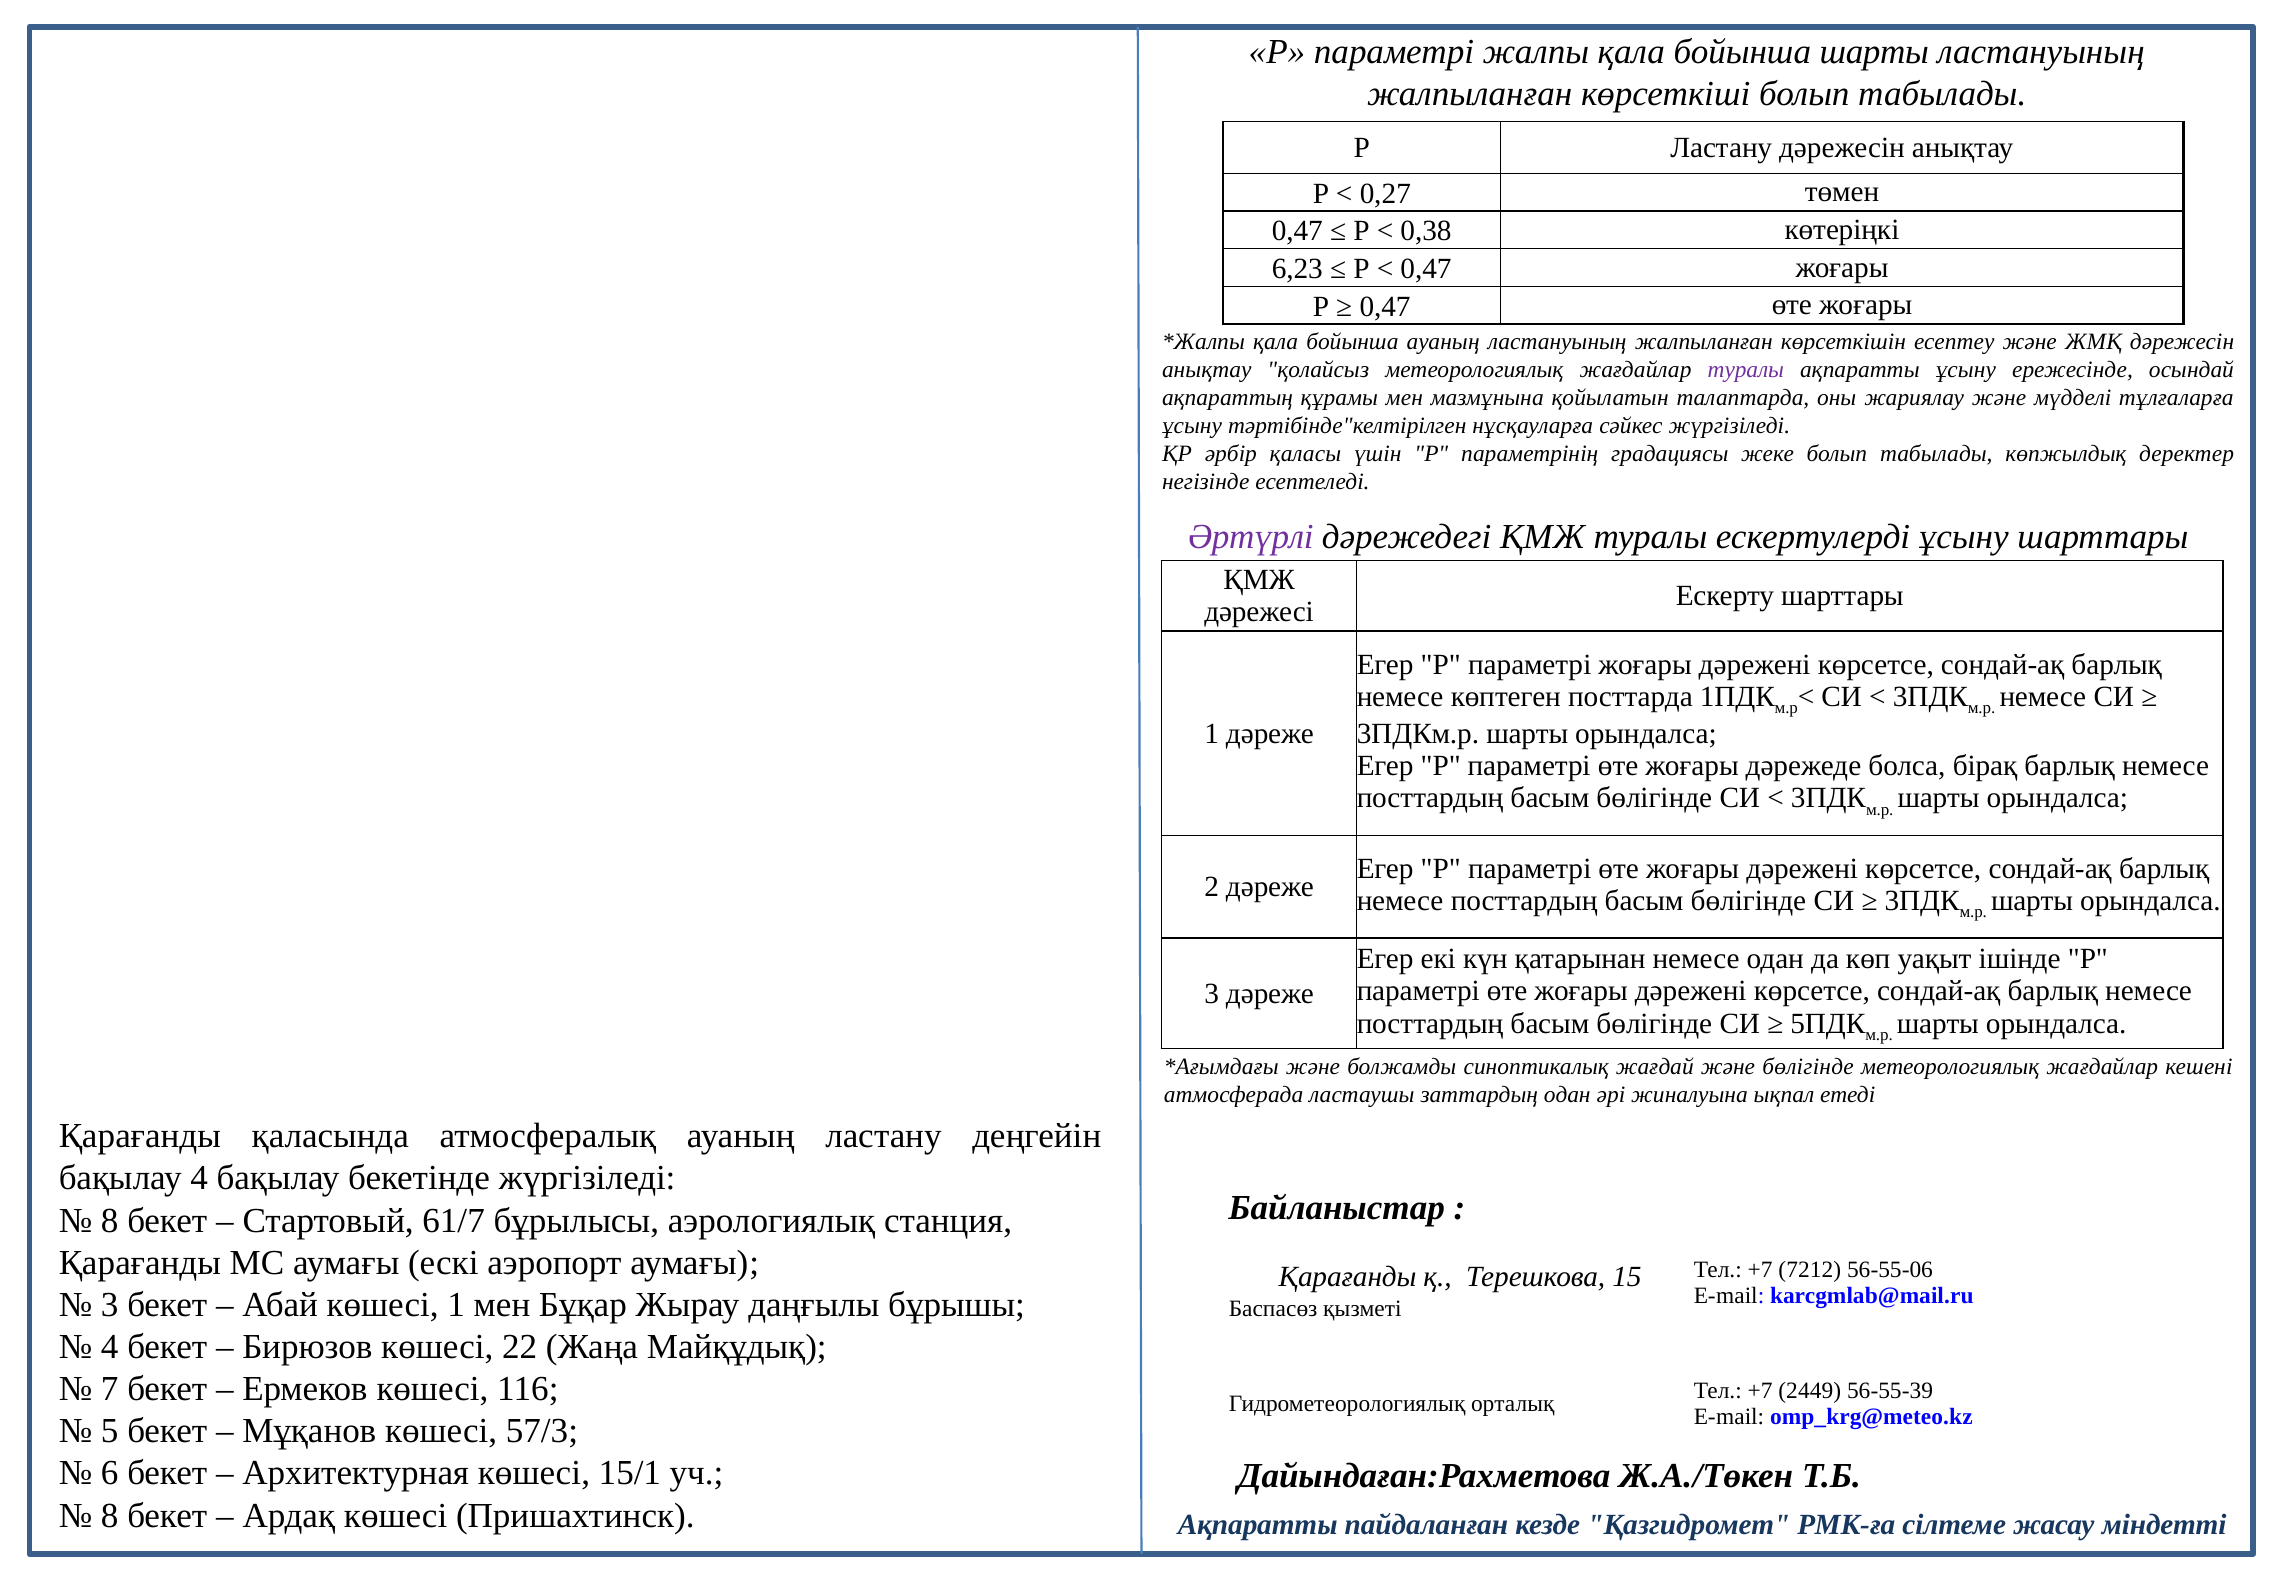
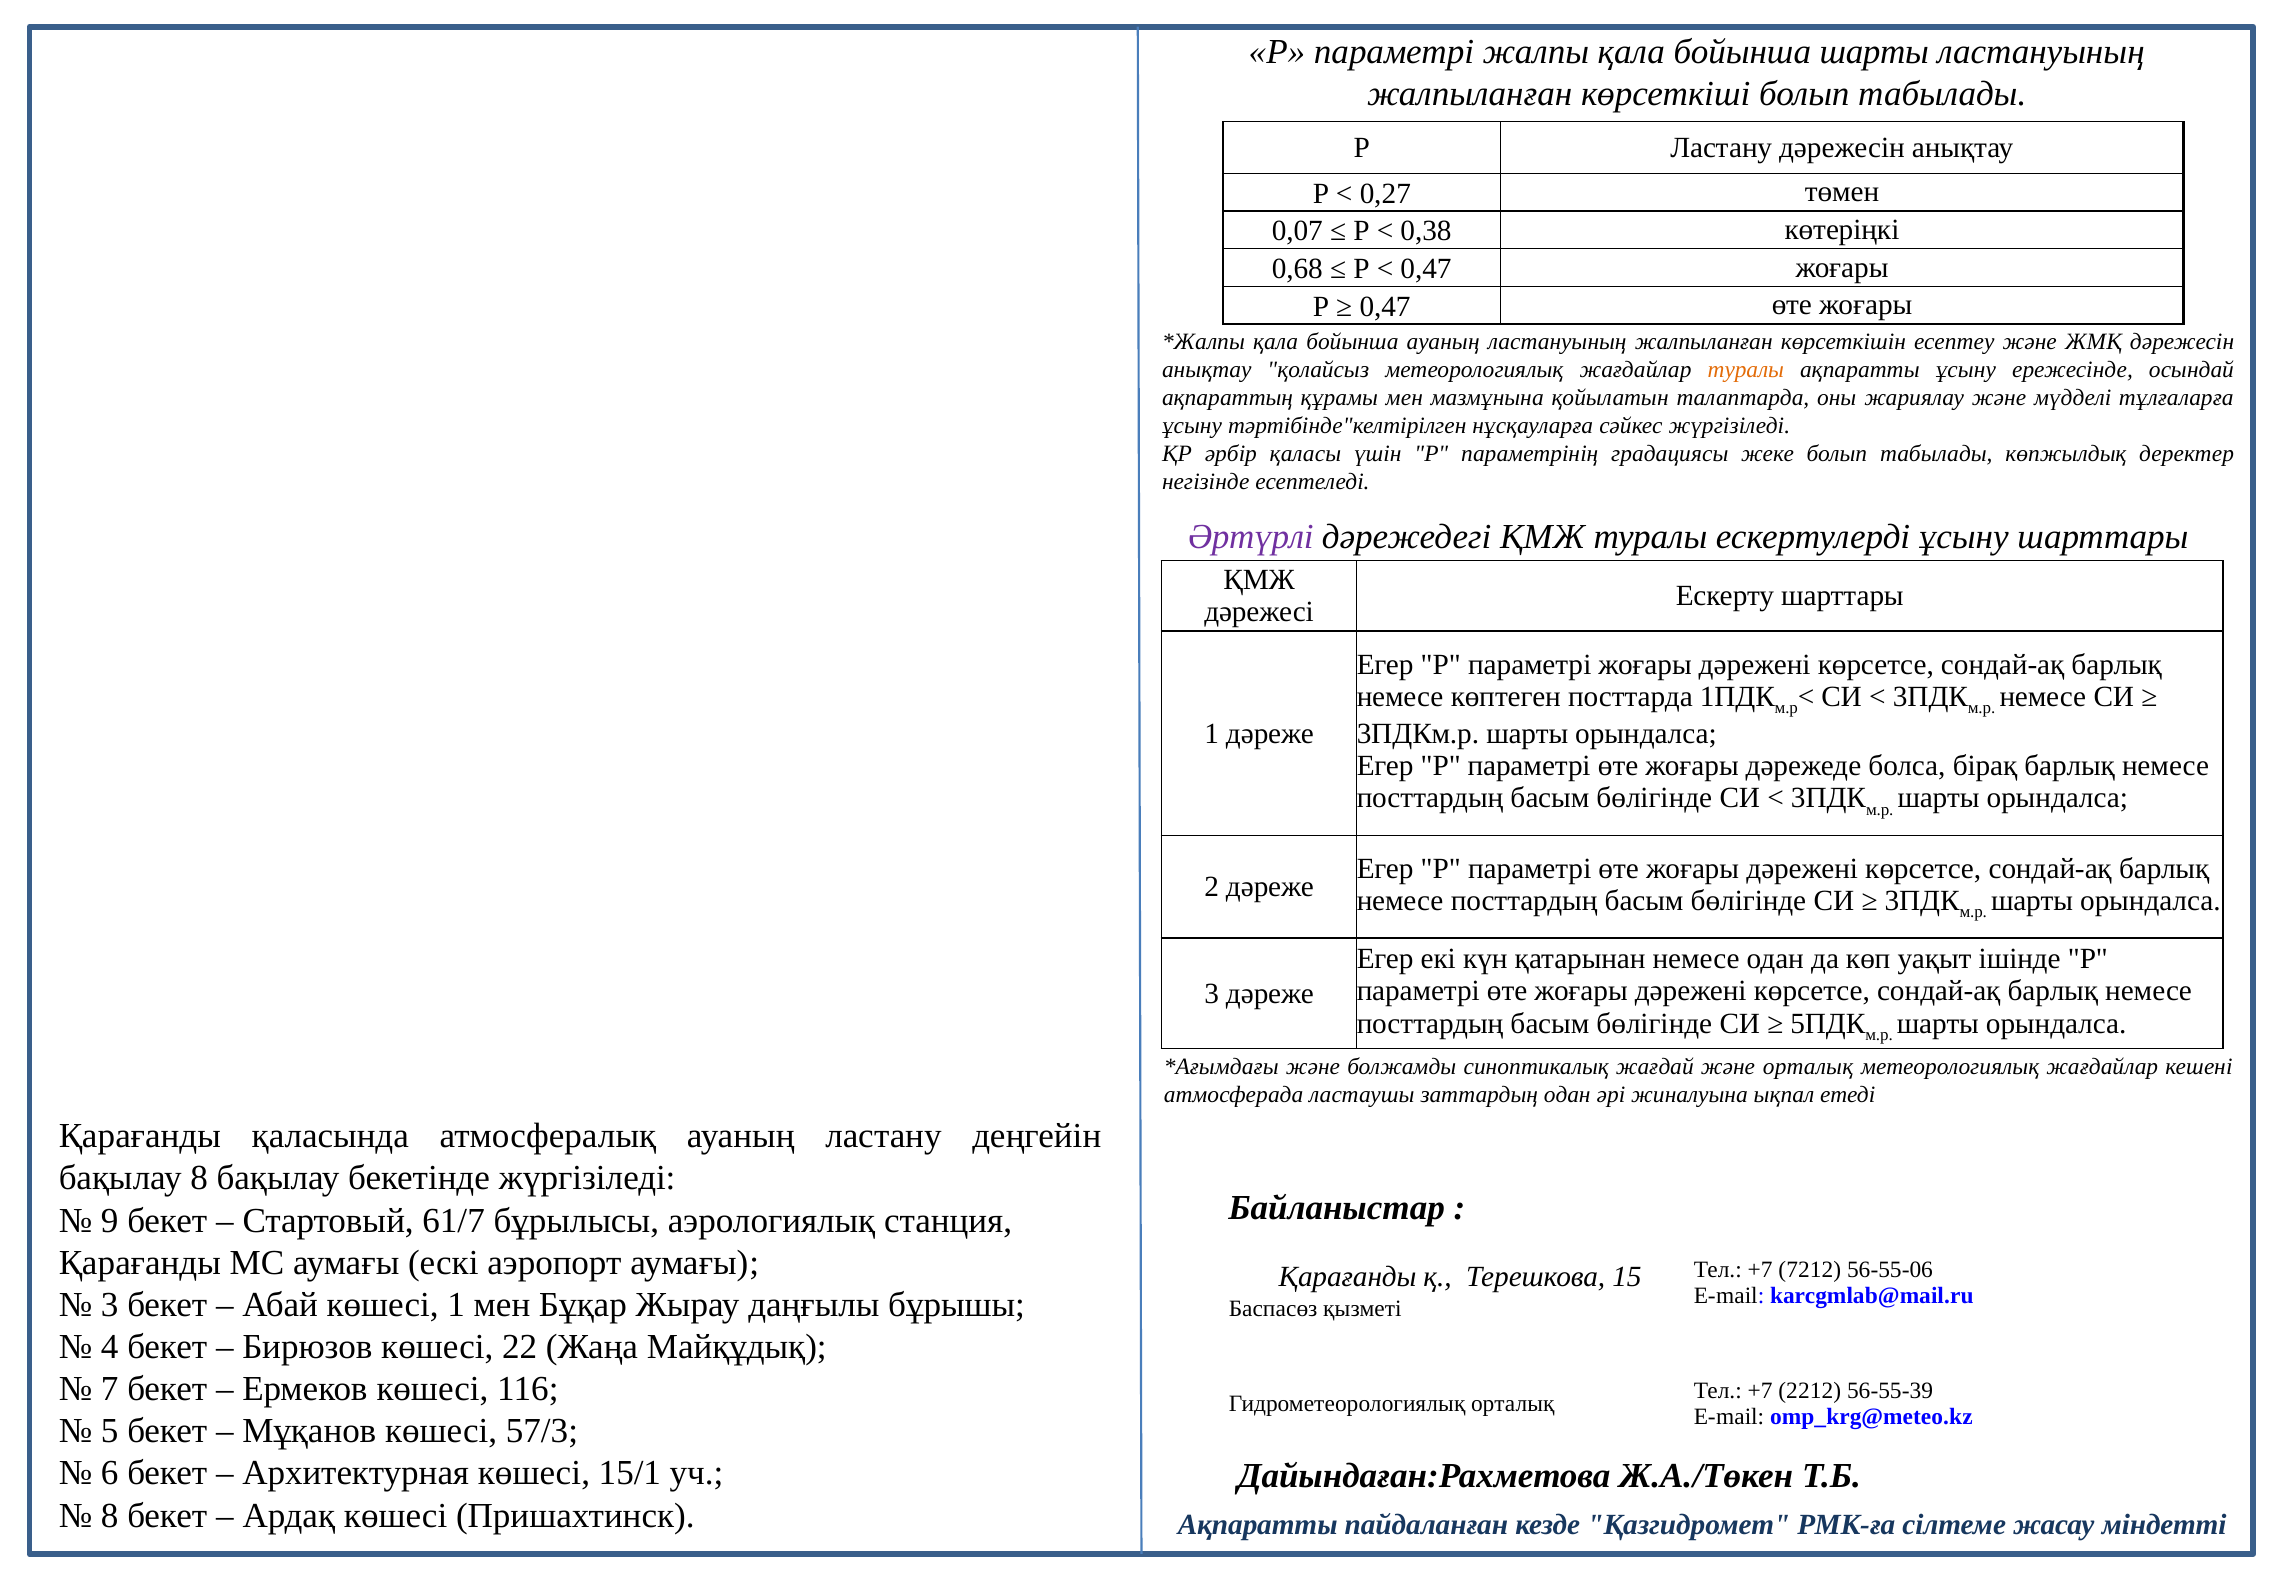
0,47 at (1297, 231): 0,47 -> 0,07
6,23: 6,23 -> 0,68
туралы at (1746, 369) colour: purple -> orange
және бөлігінде: бөлігінде -> орталық
бақылау 4: 4 -> 8
8 at (110, 1220): 8 -> 9
2449: 2449 -> 2212
